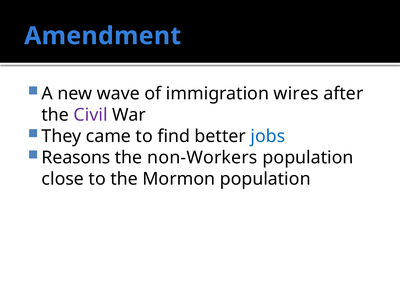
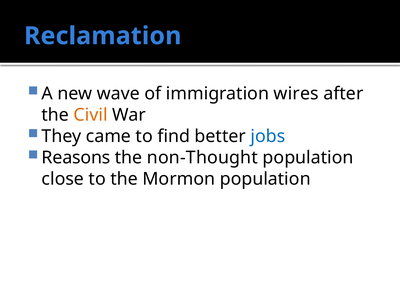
Amendment: Amendment -> Reclamation
Civil colour: purple -> orange
non-Workers: non-Workers -> non-Thought
